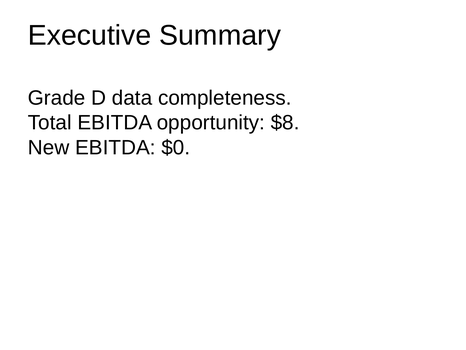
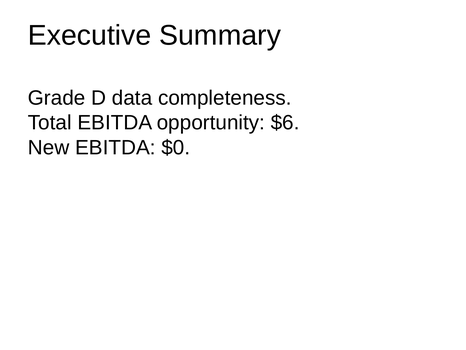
$8: $8 -> $6
